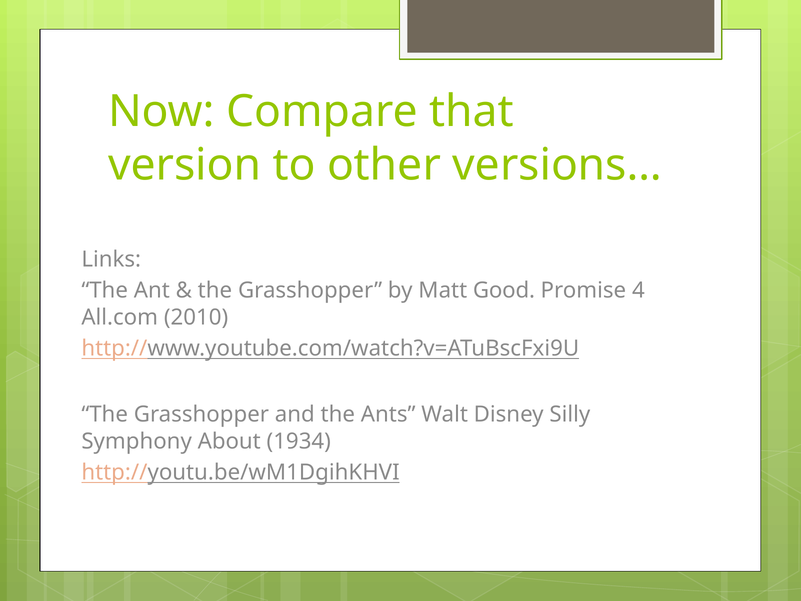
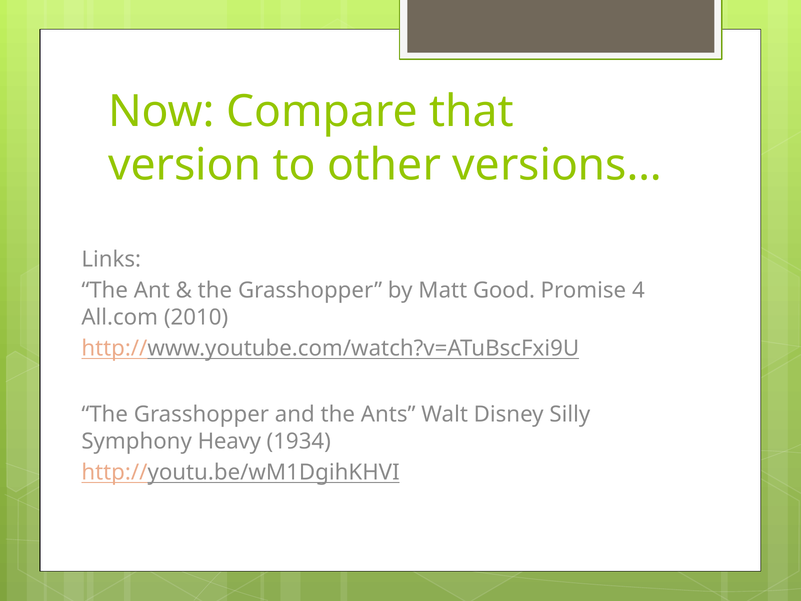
About: About -> Heavy
